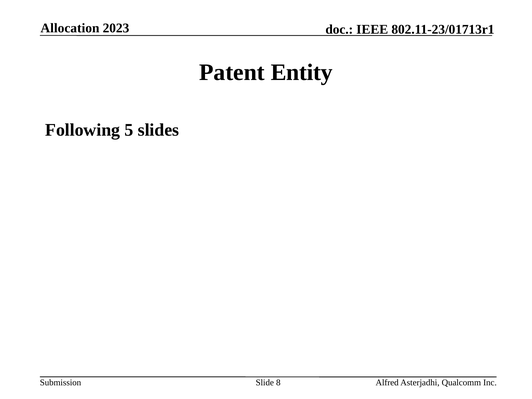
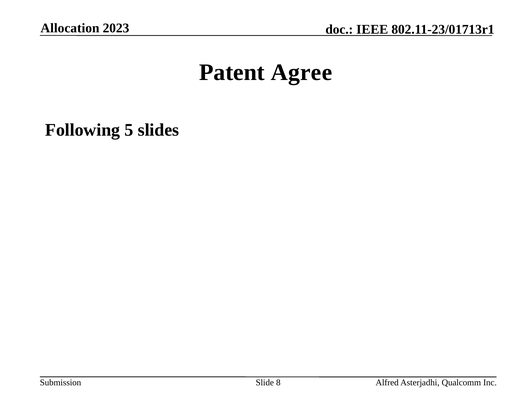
Entity: Entity -> Agree
